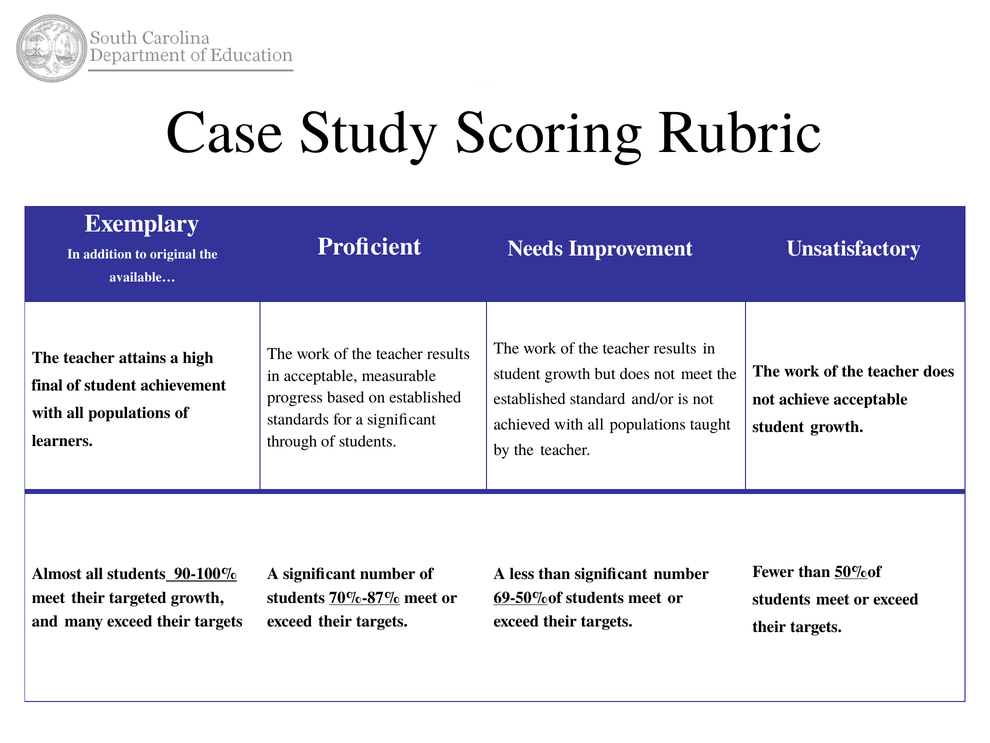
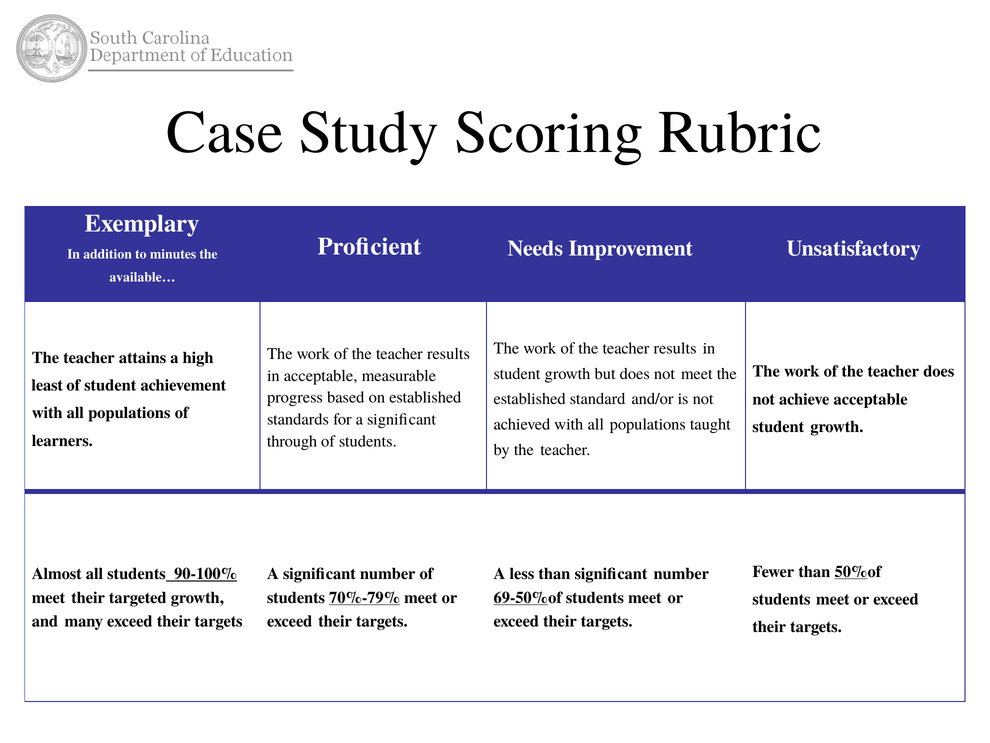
original: original -> minutes
final: final -> least
70%-87%: 70%-87% -> 70%-79%
